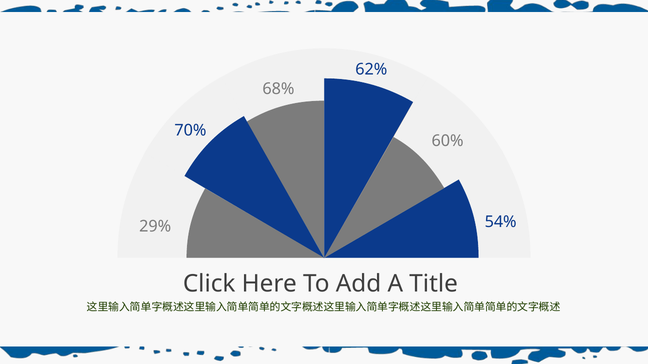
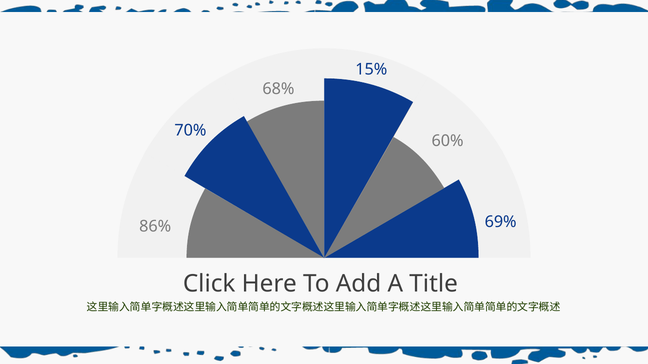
62%: 62% -> 15%
54%: 54% -> 69%
29%: 29% -> 86%
